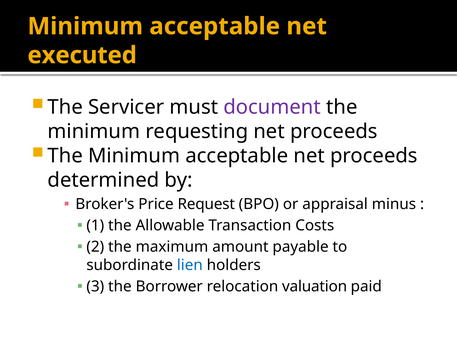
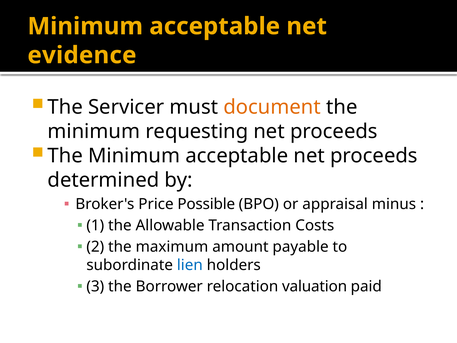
executed: executed -> evidence
document colour: purple -> orange
Request: Request -> Possible
